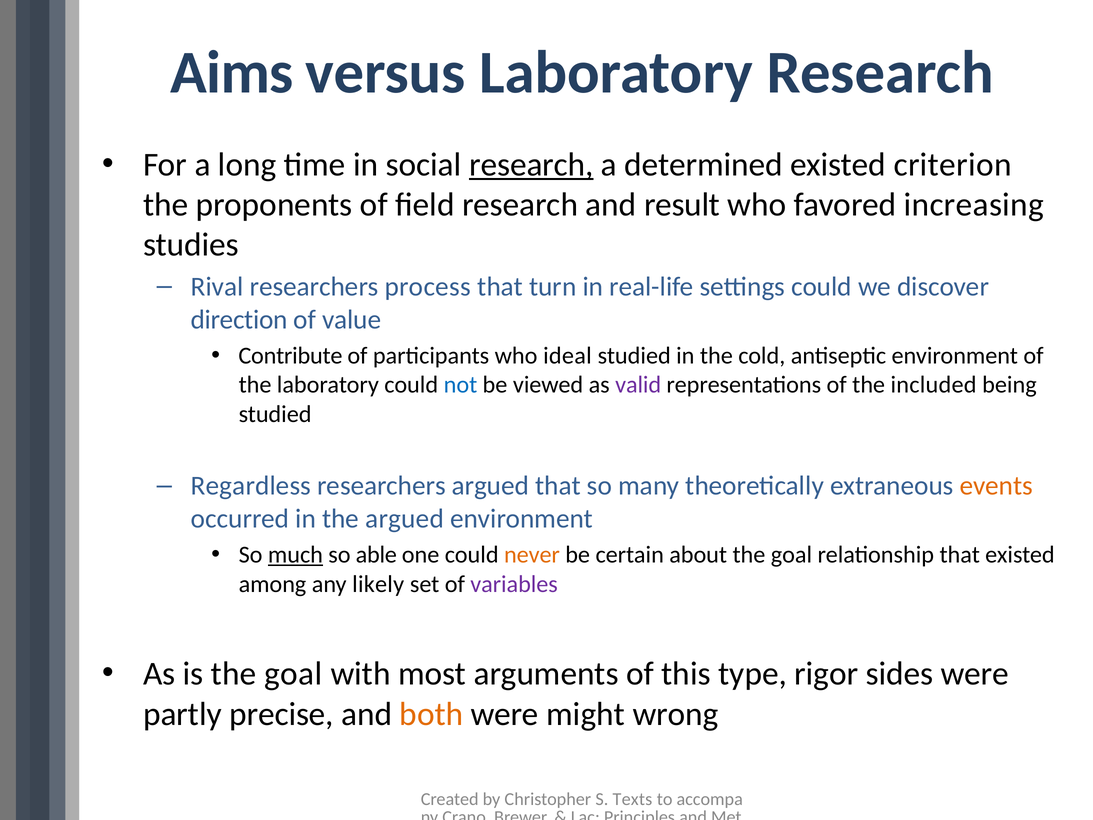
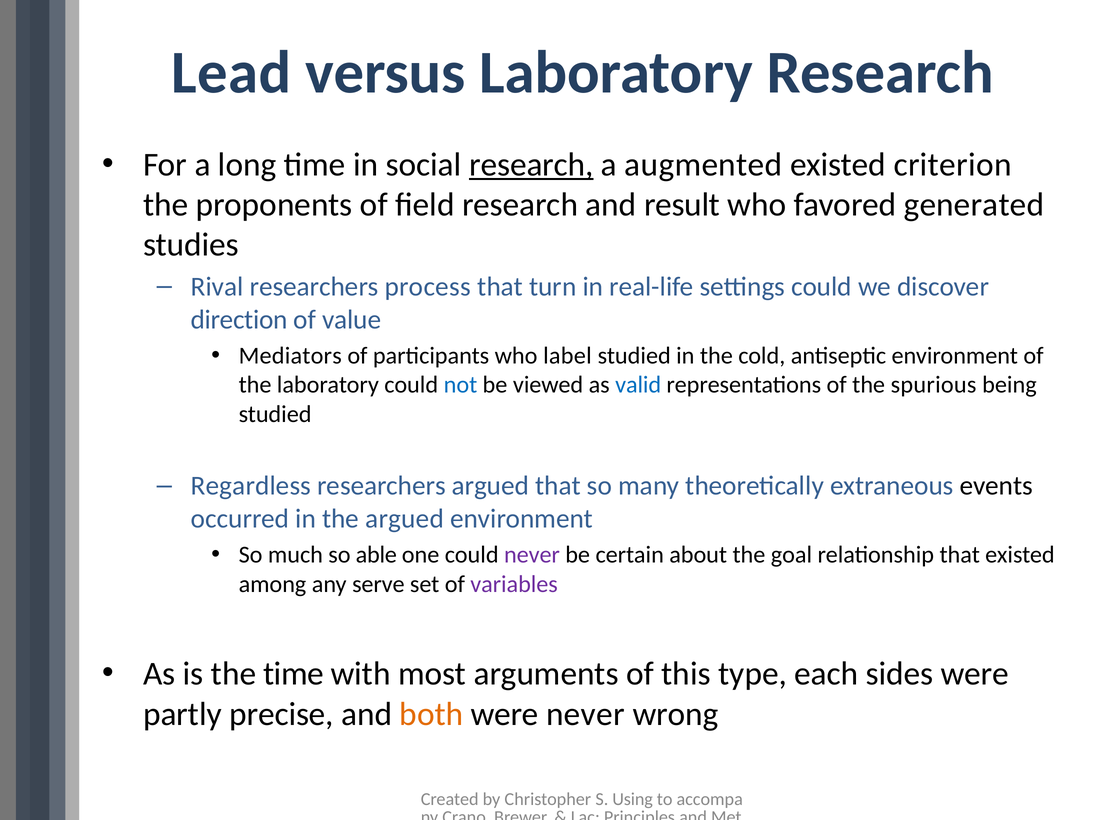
Aims: Aims -> Lead
determined: determined -> augmented
increasing: increasing -> generated
Contribute: Contribute -> Mediators
ideal: ideal -> label
valid colour: purple -> blue
included: included -> spurious
events colour: orange -> black
much underline: present -> none
never at (532, 555) colour: orange -> purple
likely: likely -> serve
is the goal: goal -> time
rigor: rigor -> each
were might: might -> never
Texts: Texts -> Using
